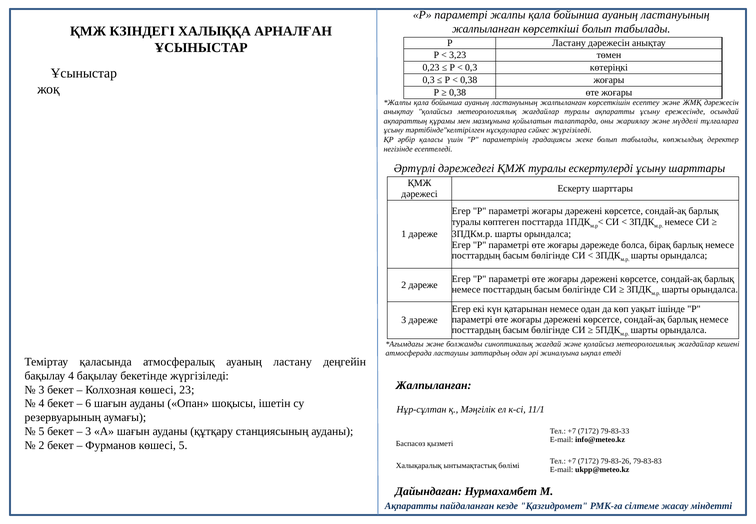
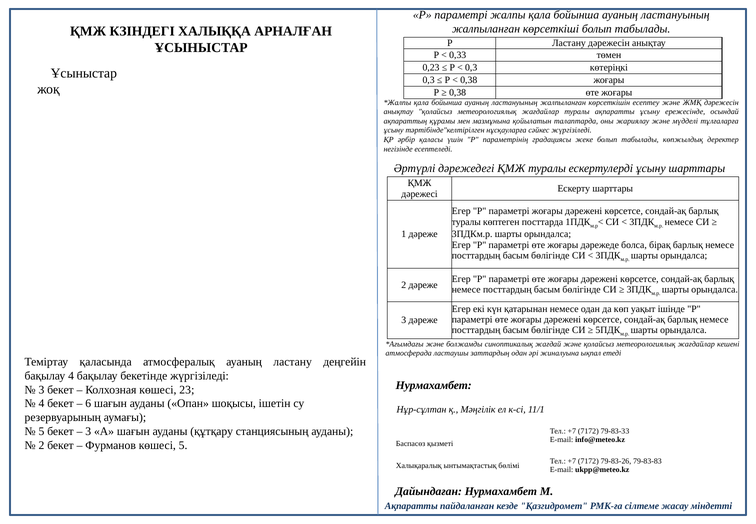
3,23: 3,23 -> 0,33
Жалпыланған at (434, 385): Жалпыланған -> Нурмахамбет
